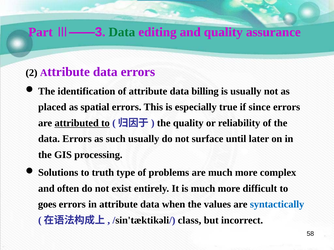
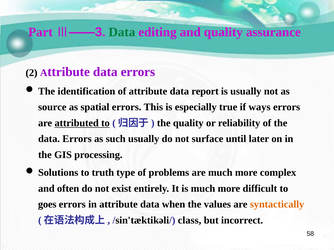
billing: billing -> report
placed: placed -> source
since: since -> ways
syntactically colour: blue -> orange
